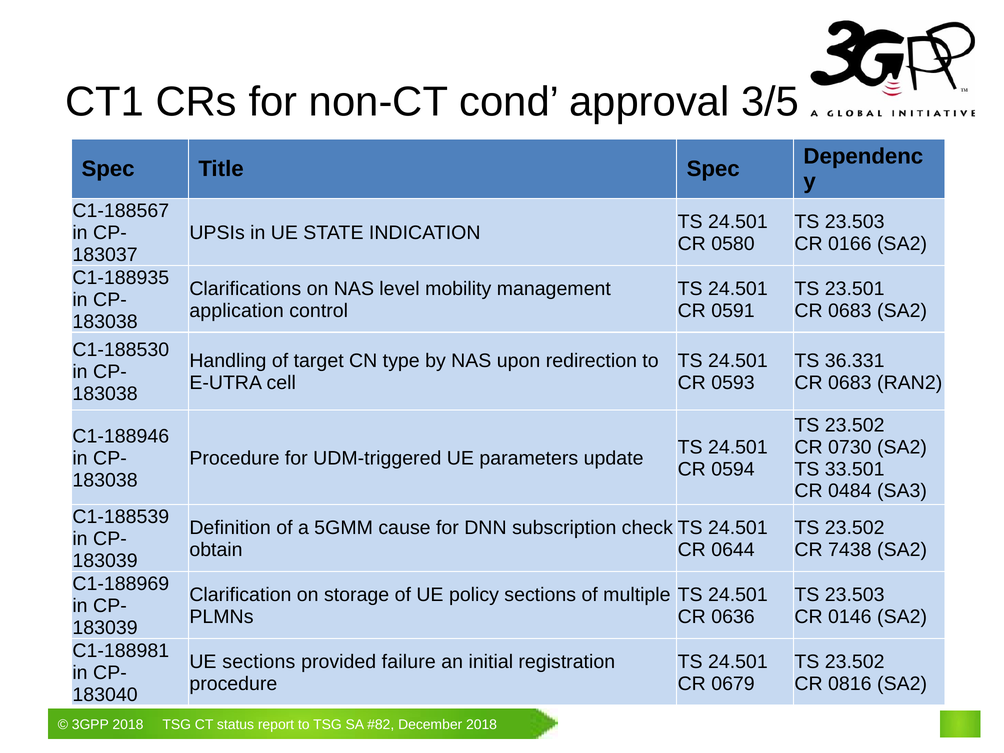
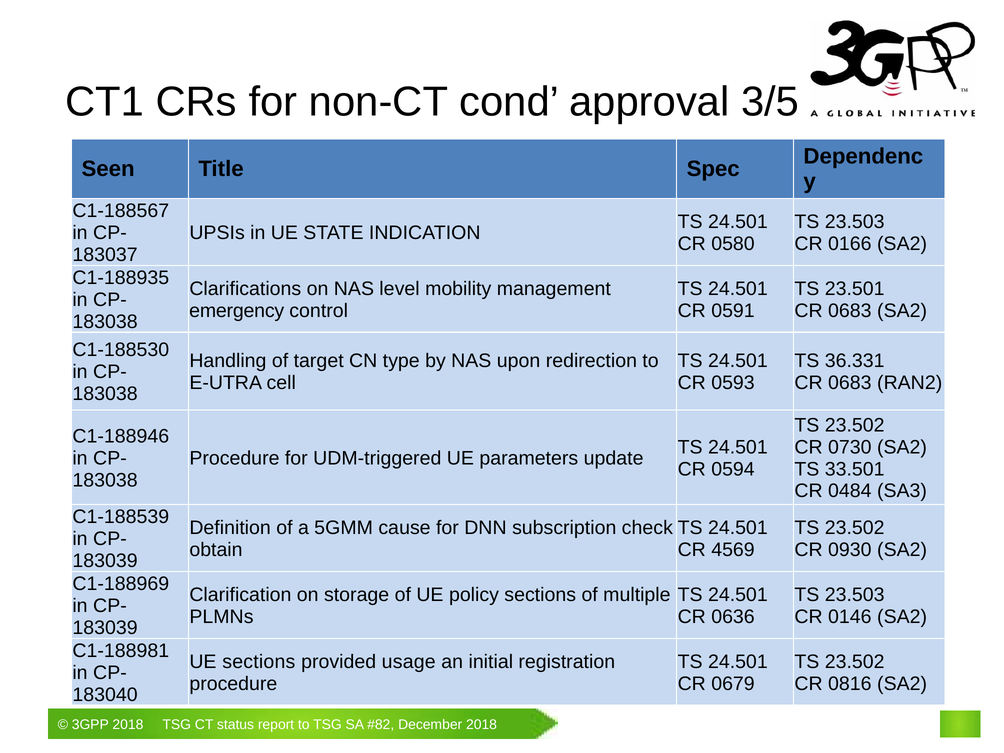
Spec at (108, 169): Spec -> Seen
application: application -> emergency
0644: 0644 -> 4569
7438: 7438 -> 0930
failure: failure -> usage
